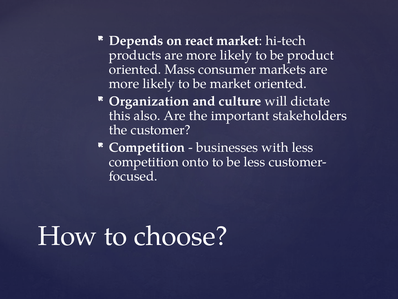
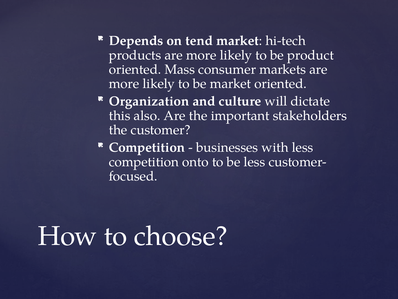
react: react -> tend
